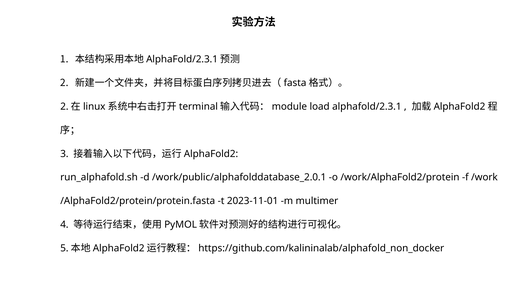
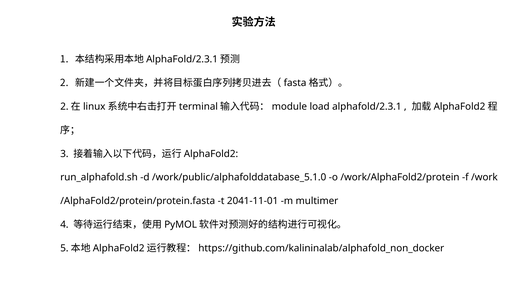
/work/public/alphafolddatabase_2.0.1: /work/public/alphafolddatabase_2.0.1 -> /work/public/alphafolddatabase_5.1.0
2023-11-01: 2023-11-01 -> 2041-11-01
